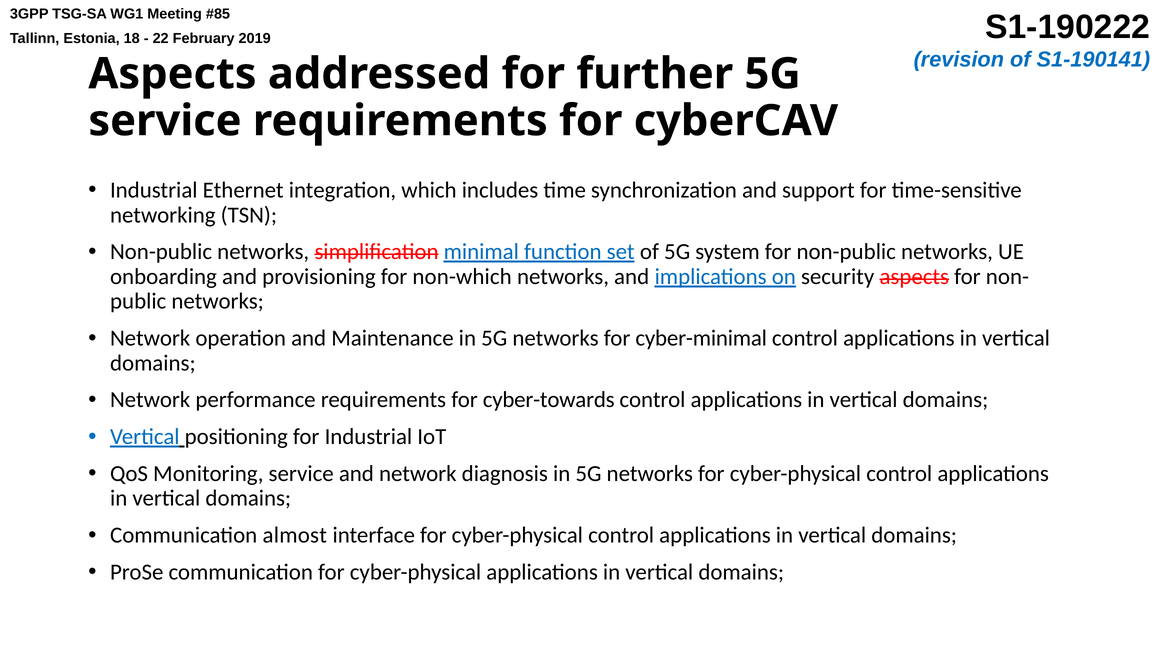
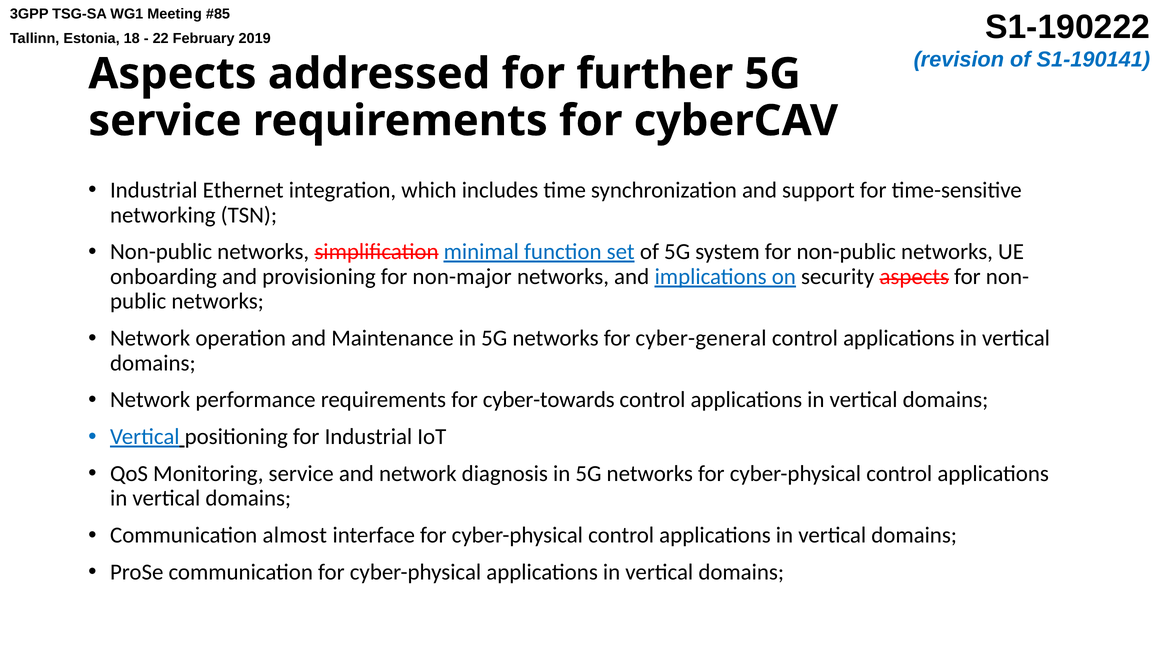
non-which: non-which -> non-major
cyber-minimal: cyber-minimal -> cyber-general
